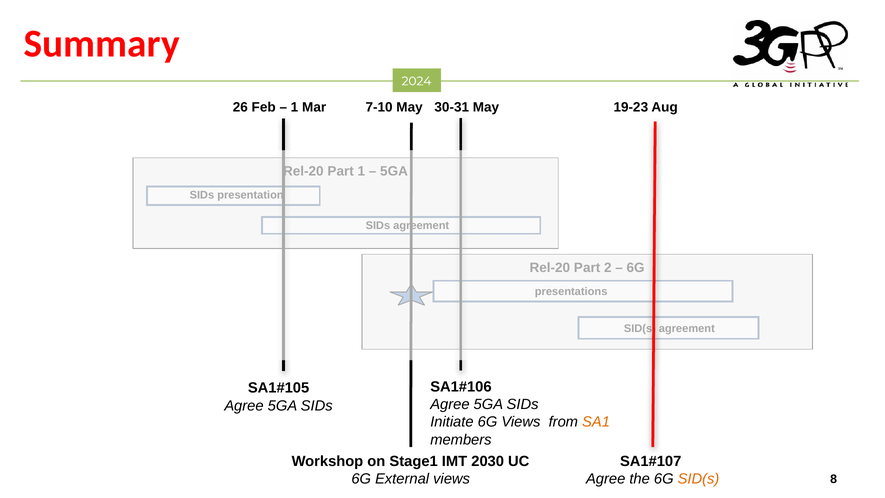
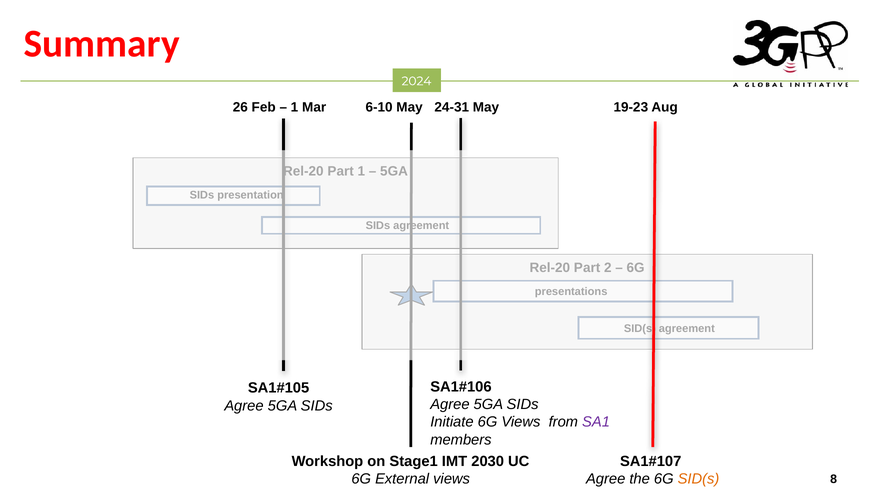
7-10: 7-10 -> 6-10
30-31: 30-31 -> 24-31
SA1 colour: orange -> purple
